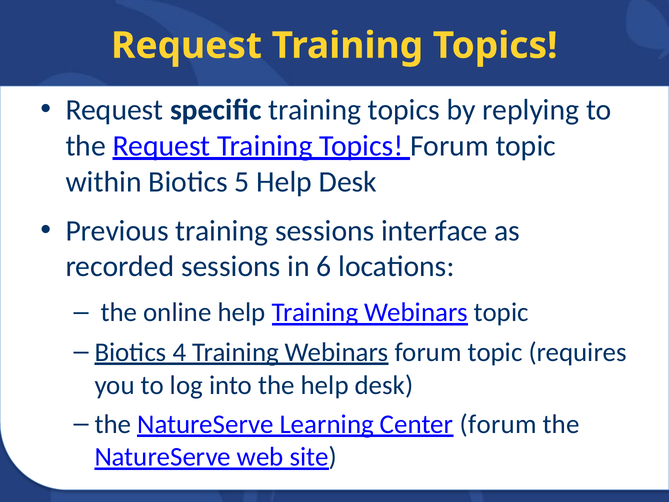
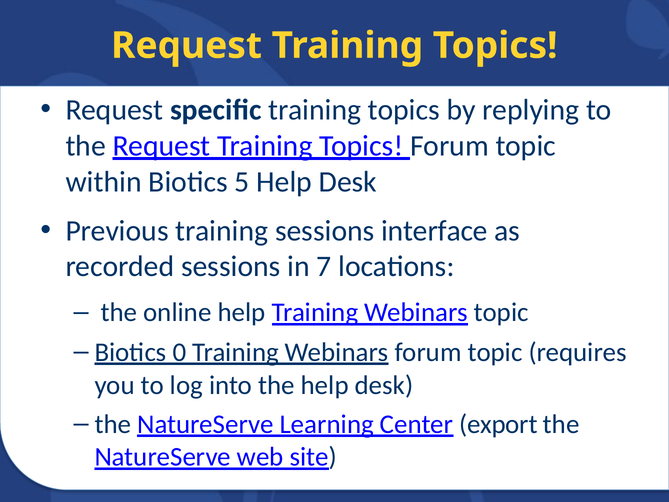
6: 6 -> 7
4: 4 -> 0
Center forum: forum -> export
